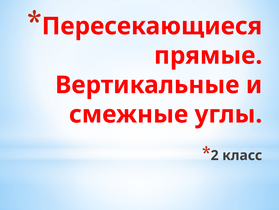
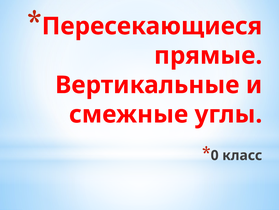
2: 2 -> 0
